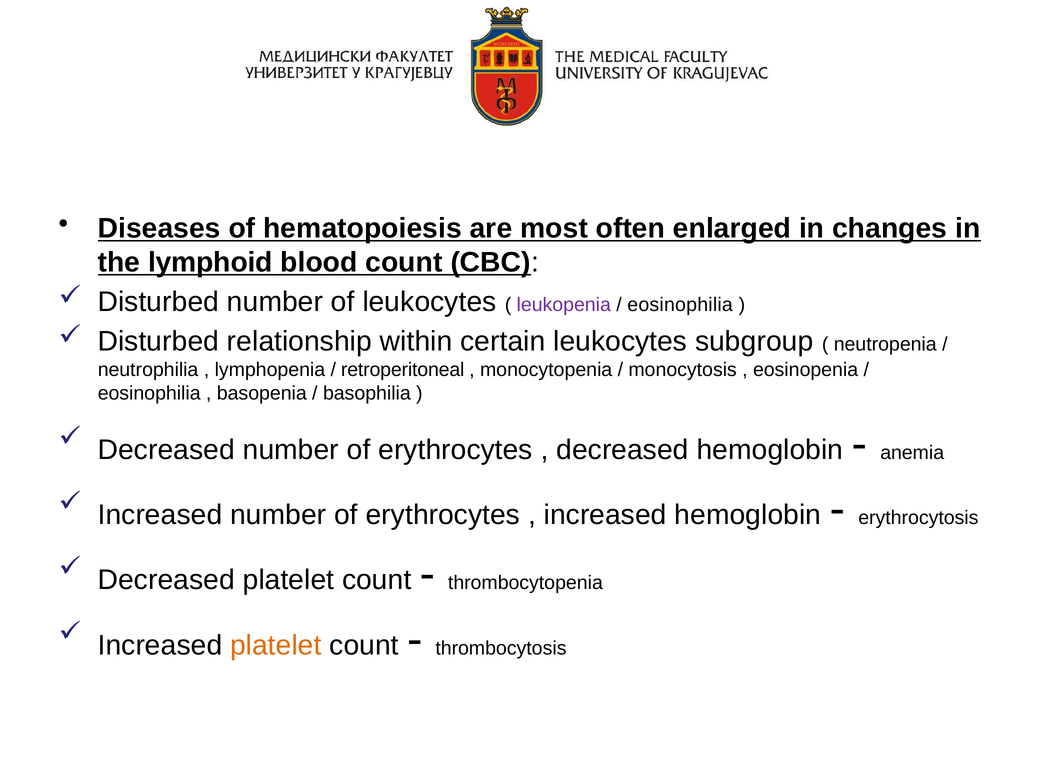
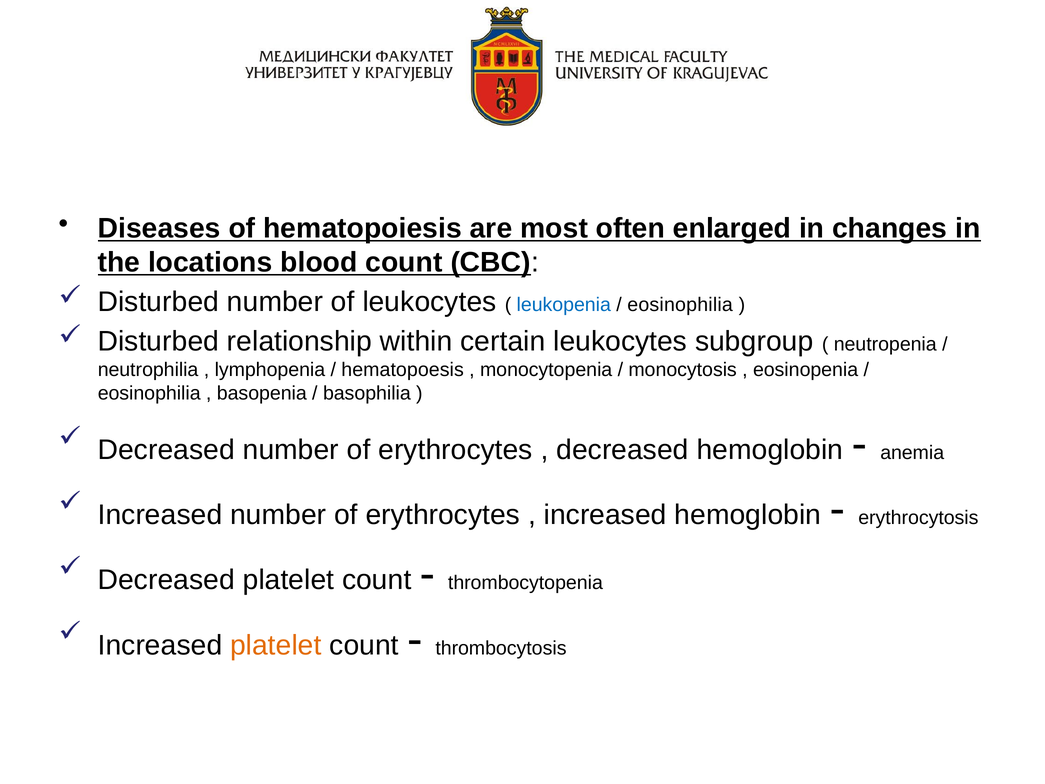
lymphoid: lymphoid -> locations
leukopenia colour: purple -> blue
retroperitoneal: retroperitoneal -> hematopoesis
